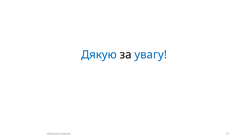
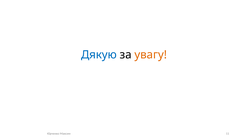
увагу colour: blue -> orange
